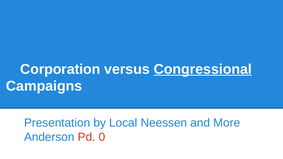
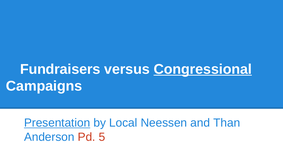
Corporation: Corporation -> Fundraisers
Presentation underline: none -> present
More: More -> Than
0: 0 -> 5
